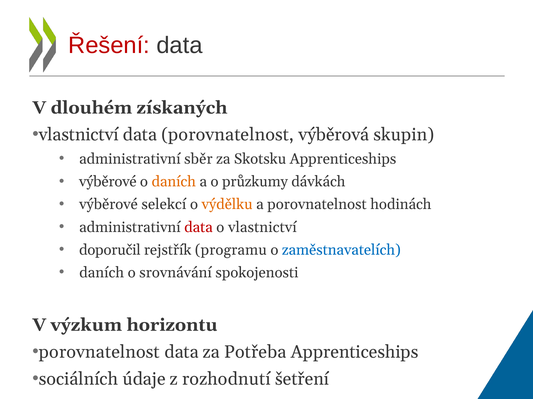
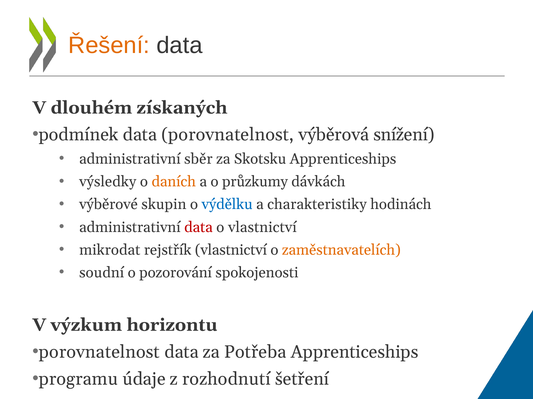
Řešení colour: red -> orange
vlastnictví at (79, 135): vlastnictví -> podmínek
skupin: skupin -> snížení
výběrové at (108, 182): výběrové -> výsledky
selekcí: selekcí -> skupin
výdělku colour: orange -> blue
a porovnatelnost: porovnatelnost -> charakteristiky
doporučil: doporučil -> mikrodat
rejstřík programu: programu -> vlastnictví
zaměstnavatelích colour: blue -> orange
daních at (102, 273): daních -> soudní
srovnávání: srovnávání -> pozorování
sociálních: sociálních -> programu
